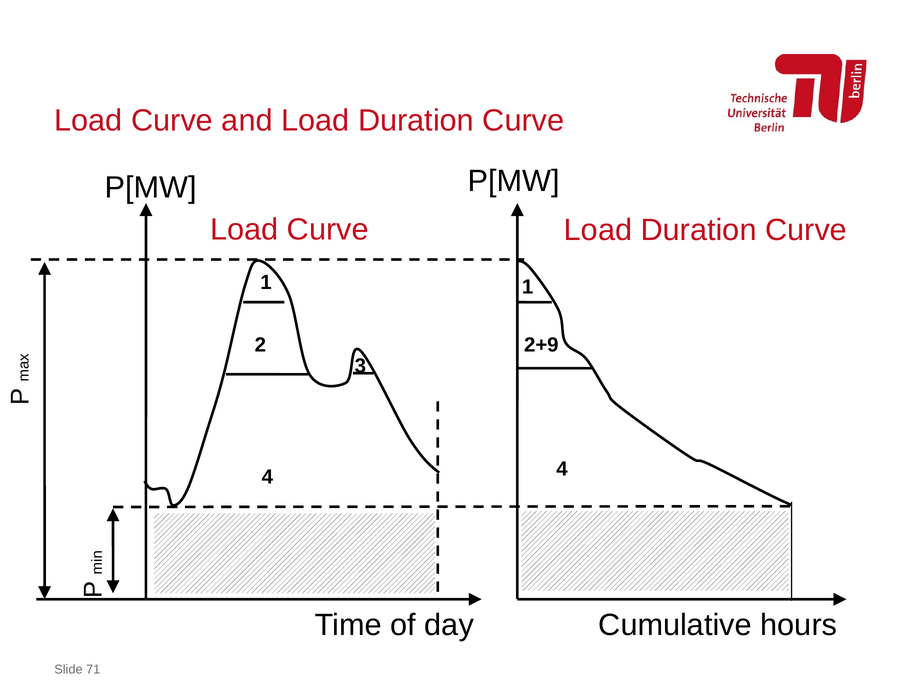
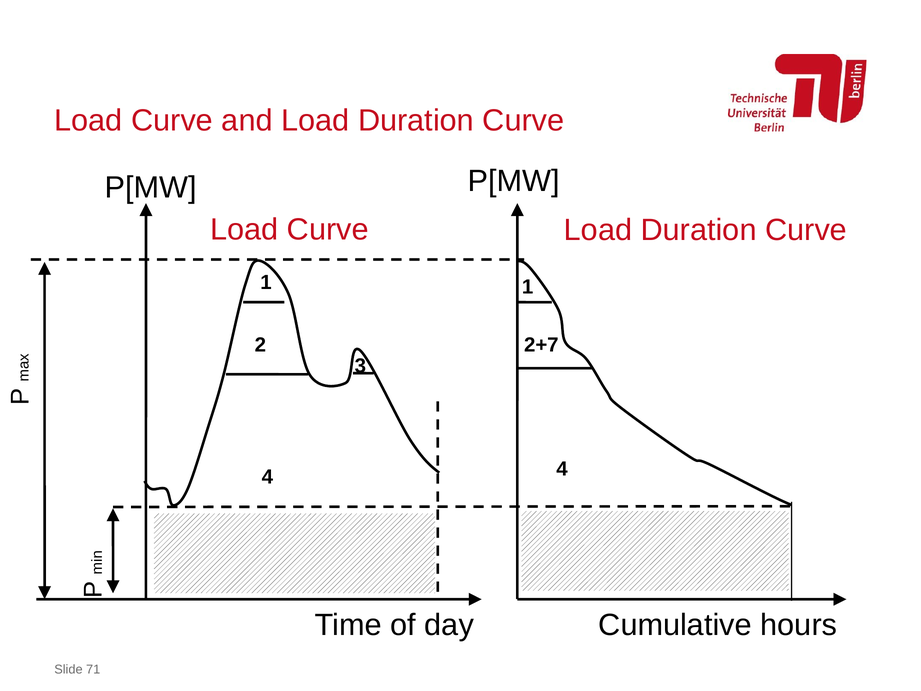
2+9: 2+9 -> 2+7
